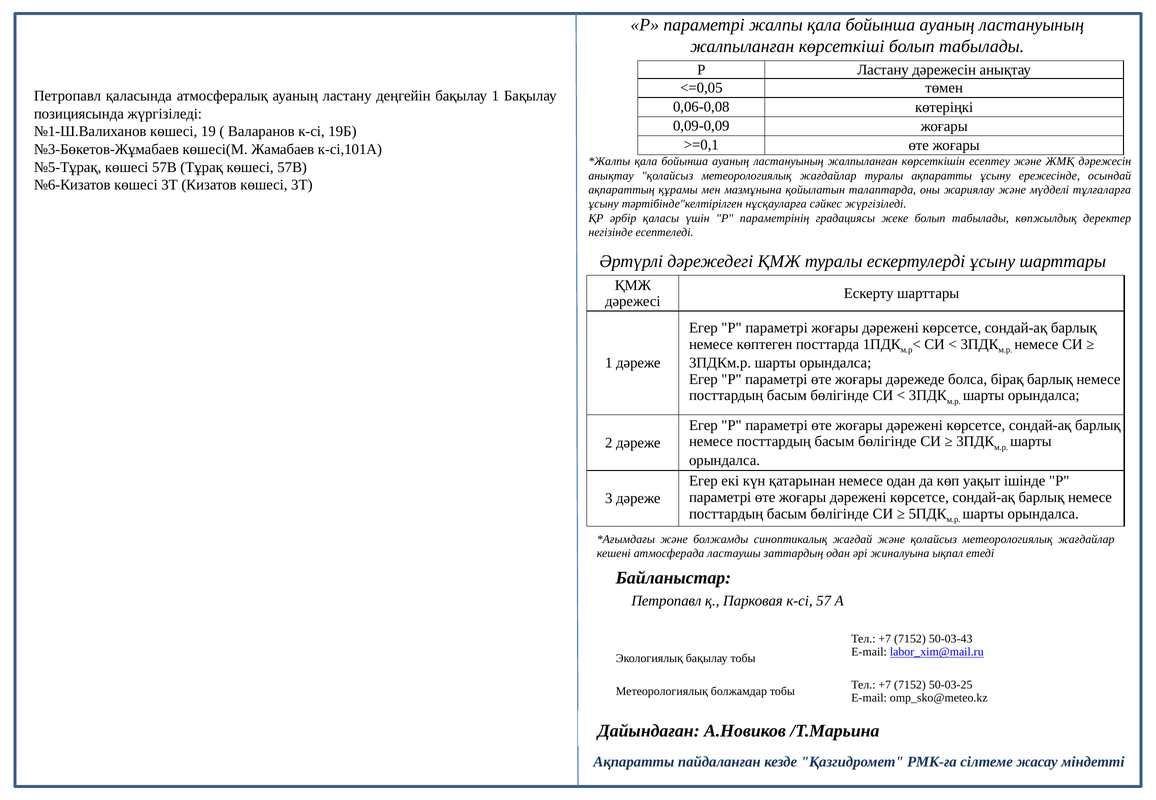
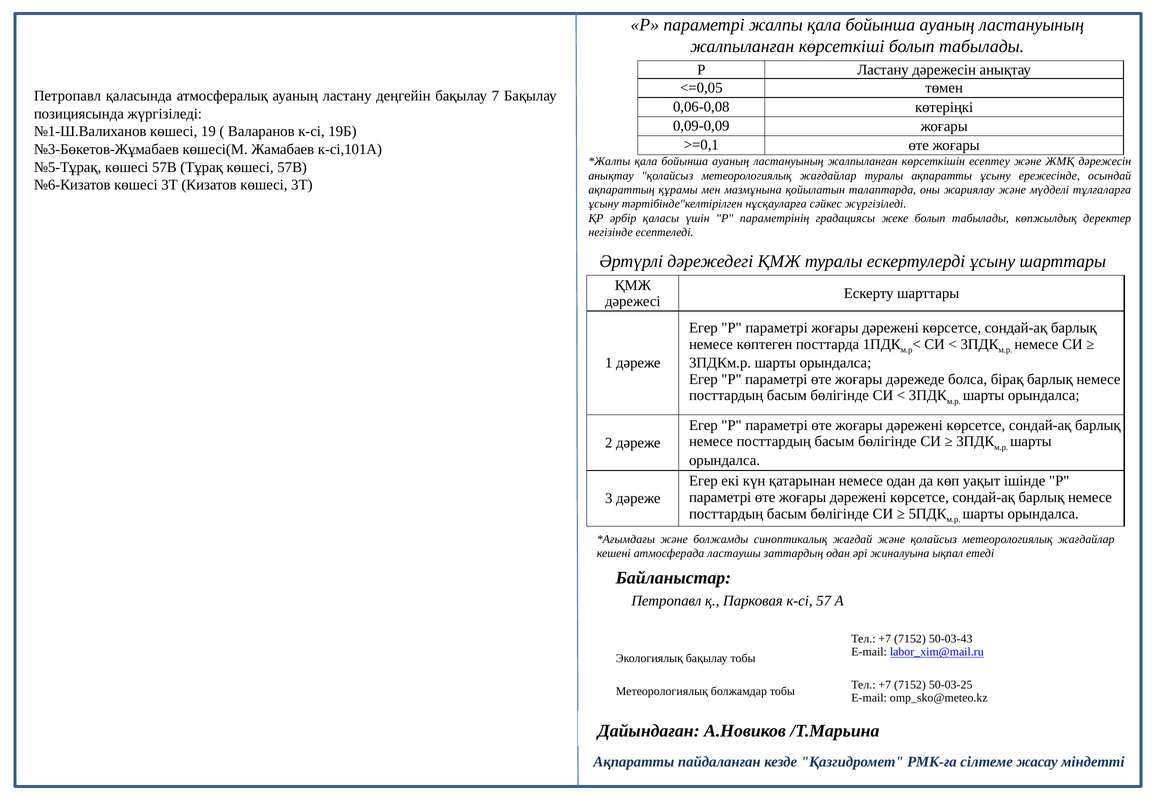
бақылау 1: 1 -> 7
